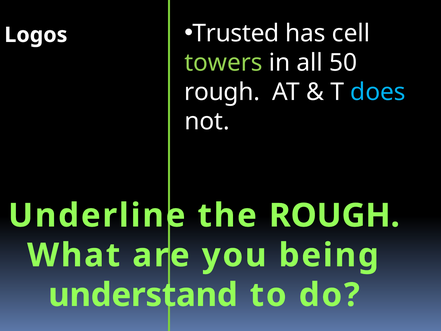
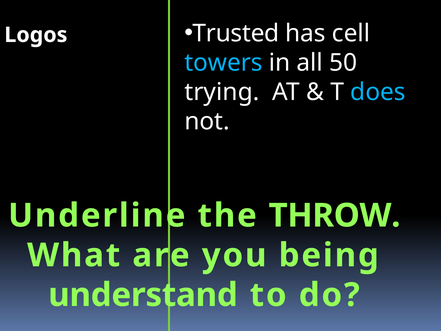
towers colour: light green -> light blue
rough at (222, 92): rough -> trying
the ROUGH: ROUGH -> THROW
